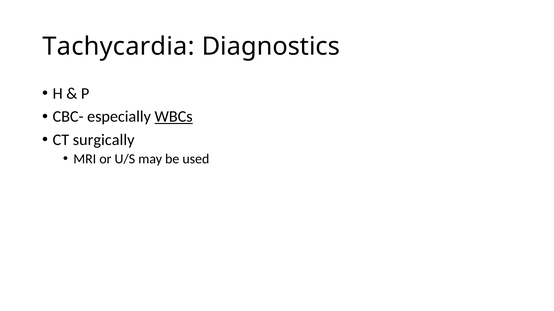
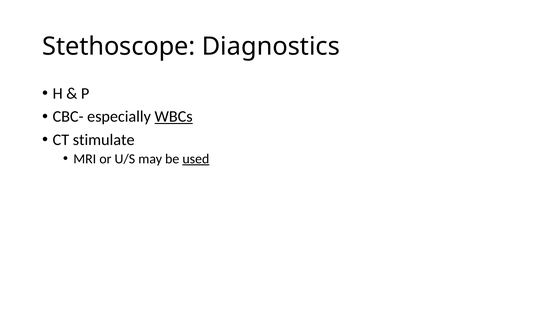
Tachycardia: Tachycardia -> Stethoscope
surgically: surgically -> stimulate
used underline: none -> present
